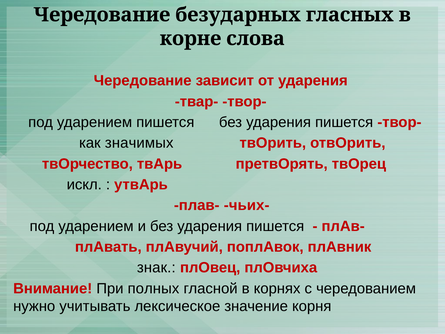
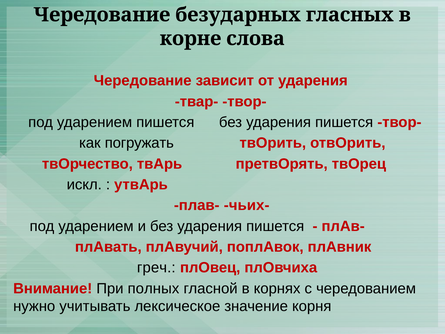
значимых: значимых -> погружать
знак: знак -> греч
